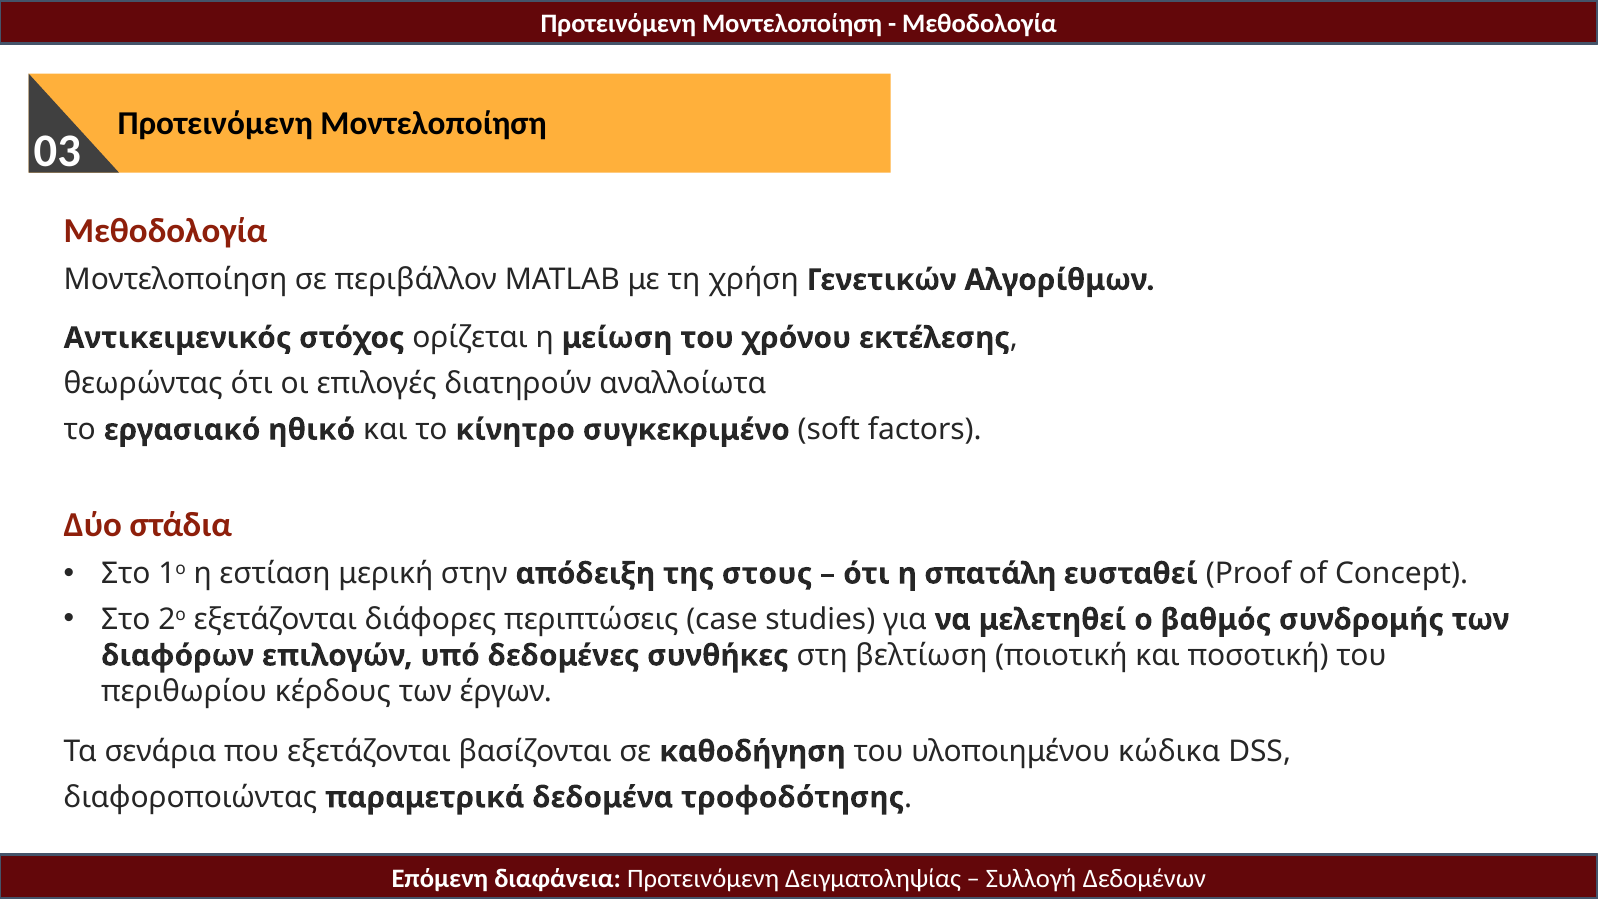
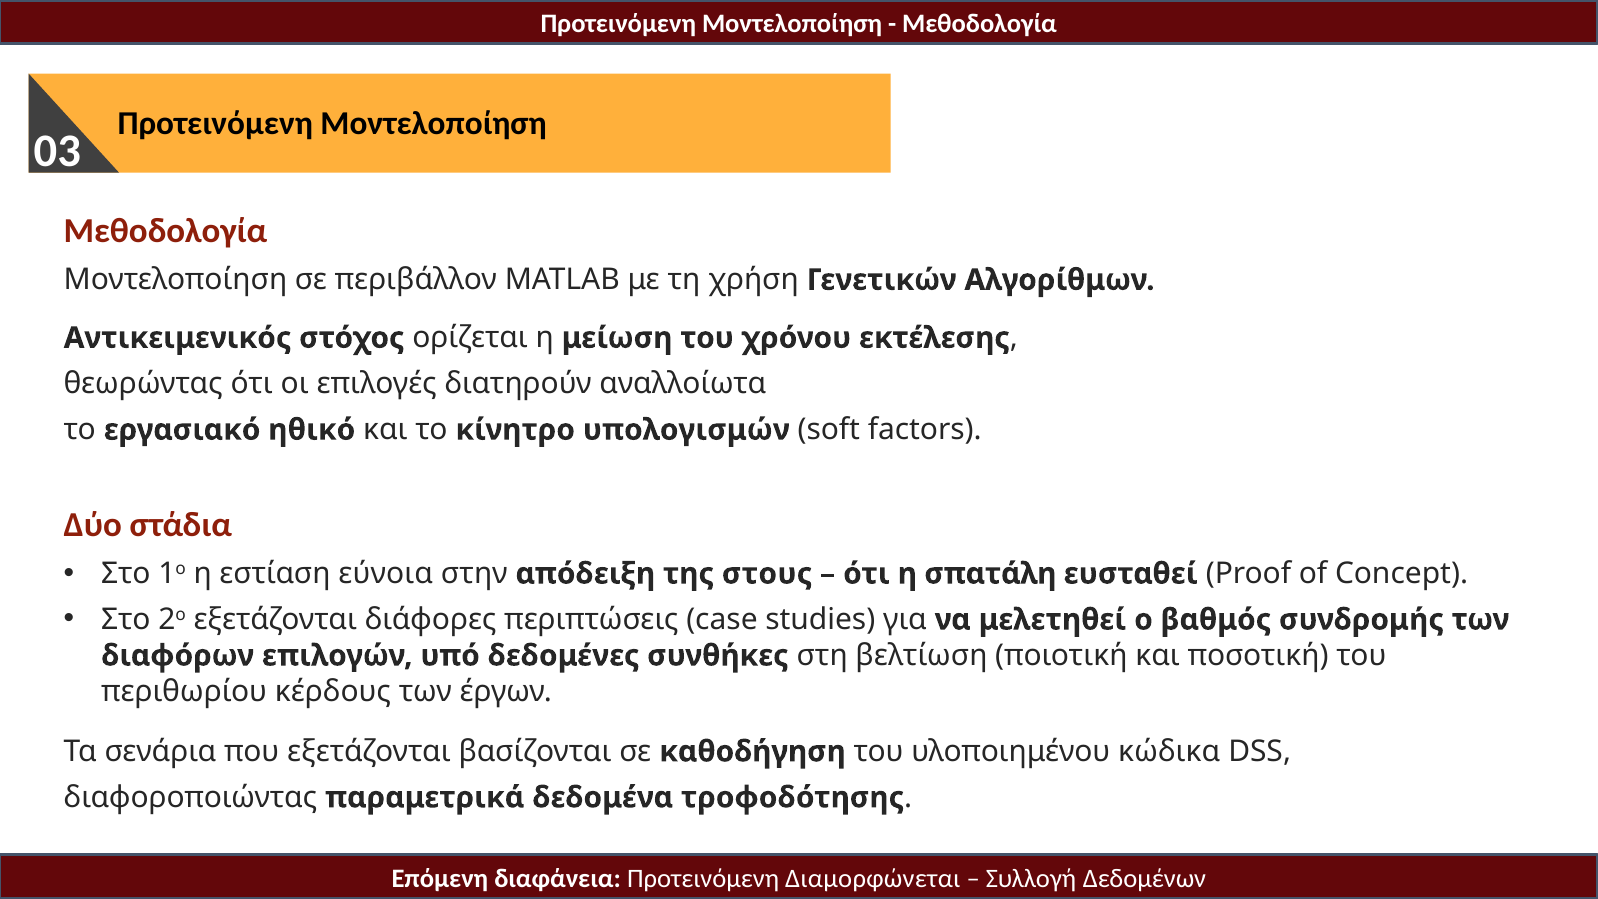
συγκεκριμένο: συγκεκριμένο -> υπολογισμών
μερική: μερική -> εύνοια
Δειγματοληψίας: Δειγματοληψίας -> Διαμορφώνεται
